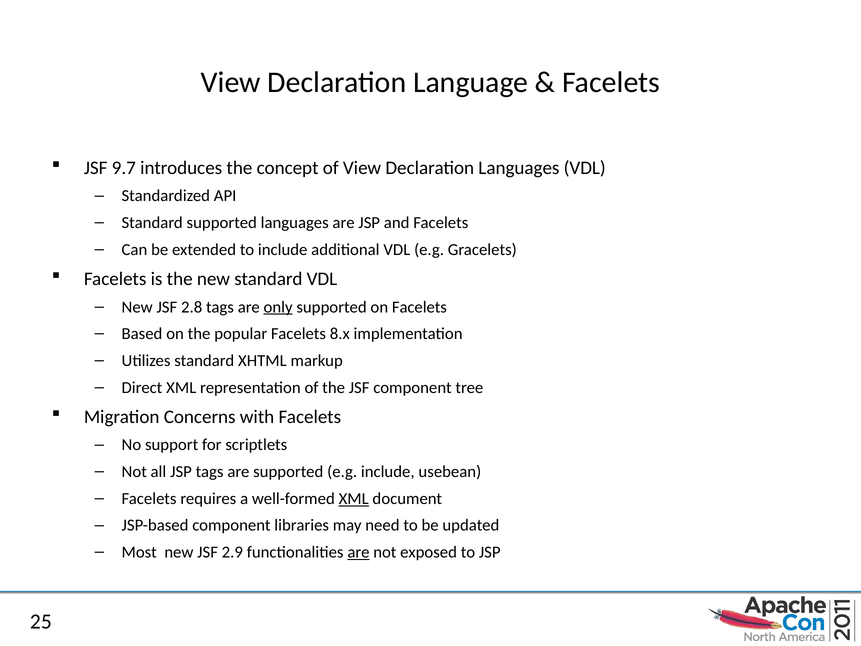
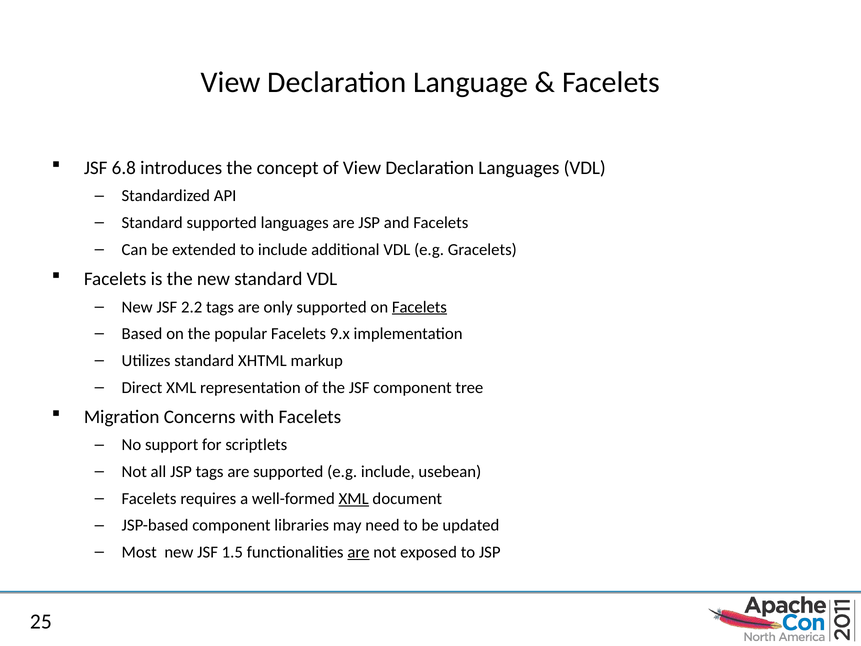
9.7: 9.7 -> 6.8
2.8: 2.8 -> 2.2
only underline: present -> none
Facelets at (419, 307) underline: none -> present
8.x: 8.x -> 9.x
2.9: 2.9 -> 1.5
